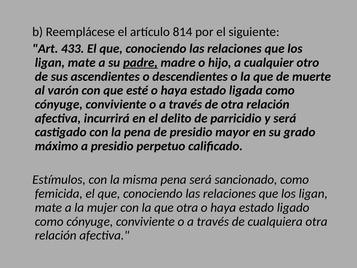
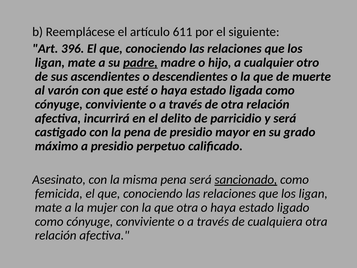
814: 814 -> 611
433: 433 -> 396
Estímulos: Estímulos -> Asesinato
sancionado underline: none -> present
